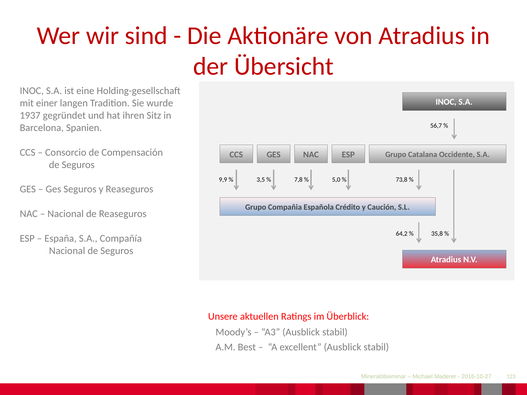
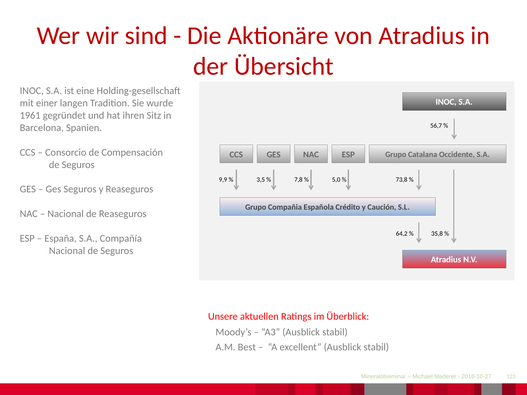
1937: 1937 -> 1961
